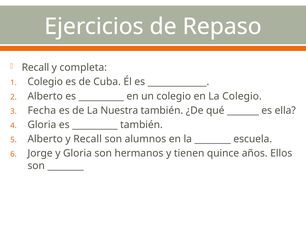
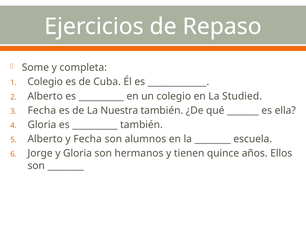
Recall at (35, 67): Recall -> Some
La Colegio: Colegio -> Studied
y Recall: Recall -> Fecha
